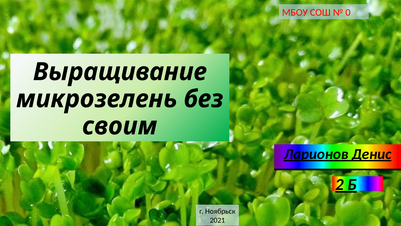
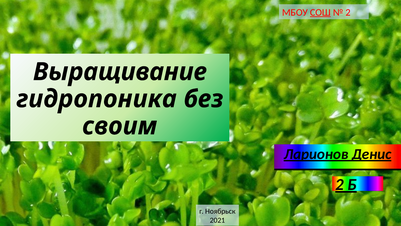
СОШ underline: none -> present
0 at (348, 12): 0 -> 2
микрозелень: микрозелень -> гидропоника
